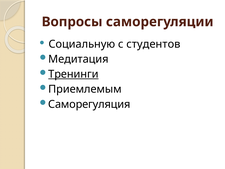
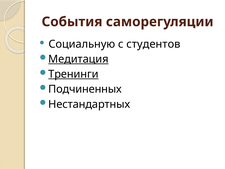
Вопросы: Вопросы -> События
Медитация underline: none -> present
Приемлемым: Приемлемым -> Подчиненных
Саморегуляция: Саморегуляция -> Нестандартных
